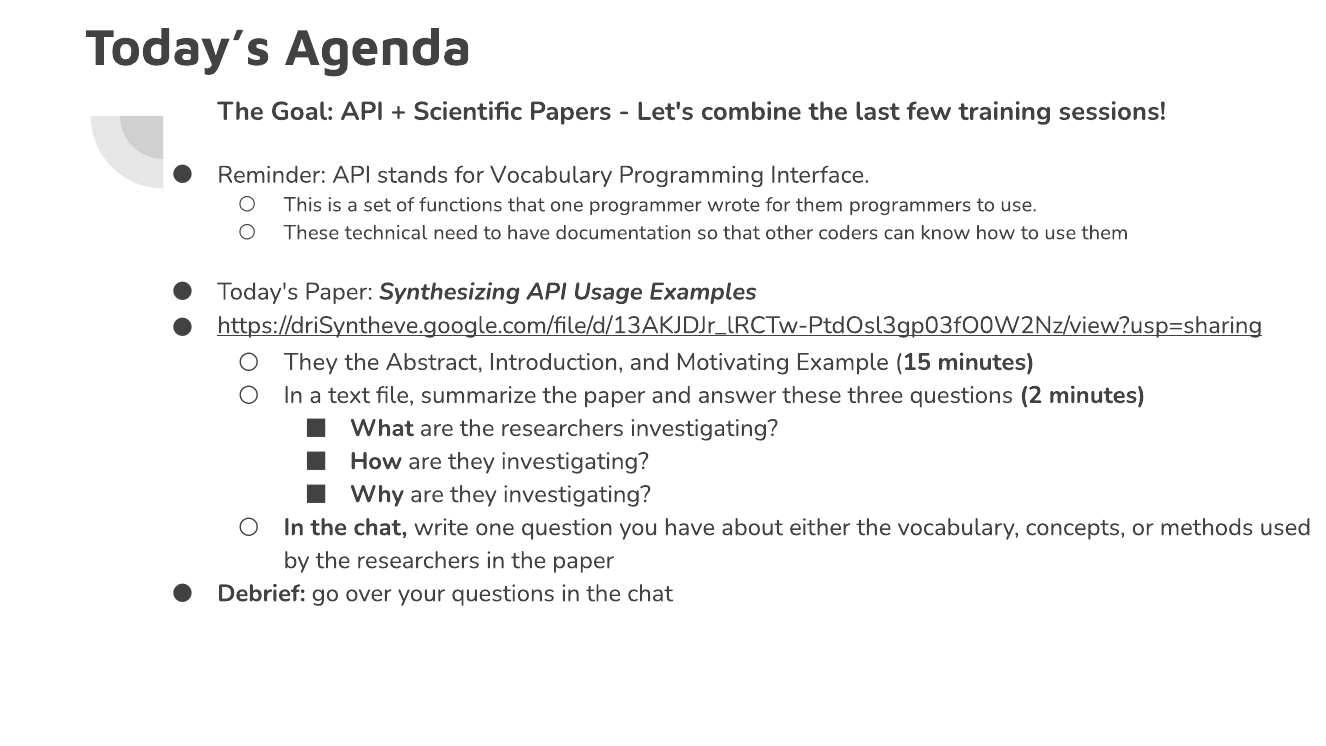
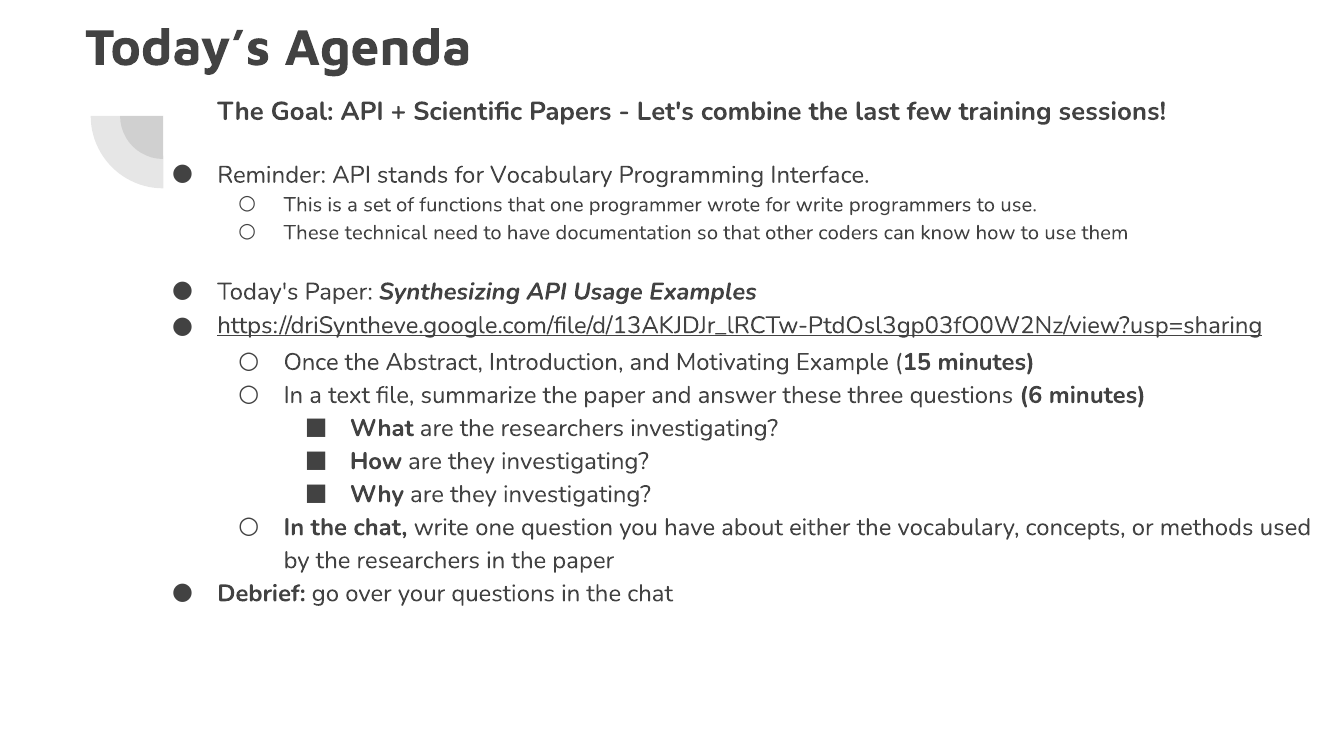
for them: them -> write
They at (311, 362): They -> Once
2: 2 -> 6
